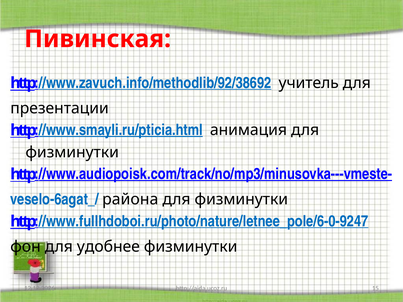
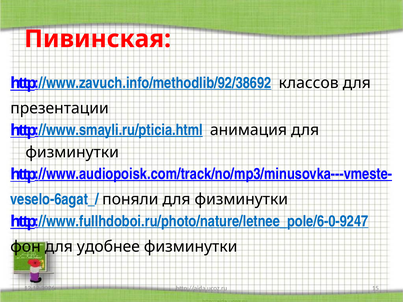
учитель: учитель -> классов
района: района -> поняли
